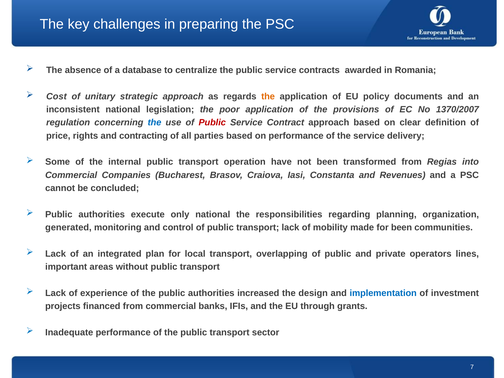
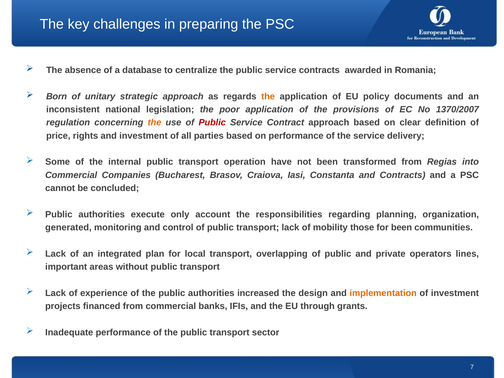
Cost: Cost -> Born
the at (155, 123) colour: blue -> orange
and contracting: contracting -> investment
and Revenues: Revenues -> Contracts
only national: national -> account
made: made -> those
implementation colour: blue -> orange
